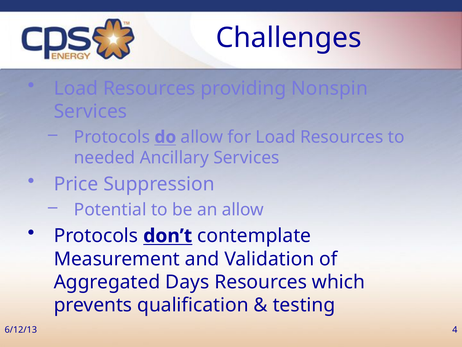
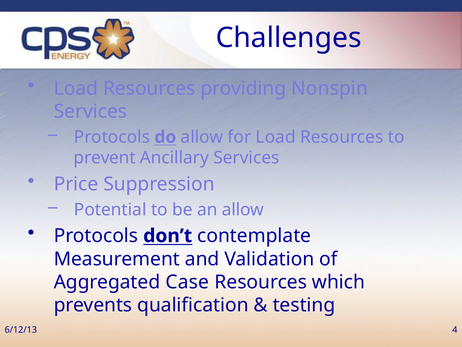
needed: needed -> prevent
Days: Days -> Case
